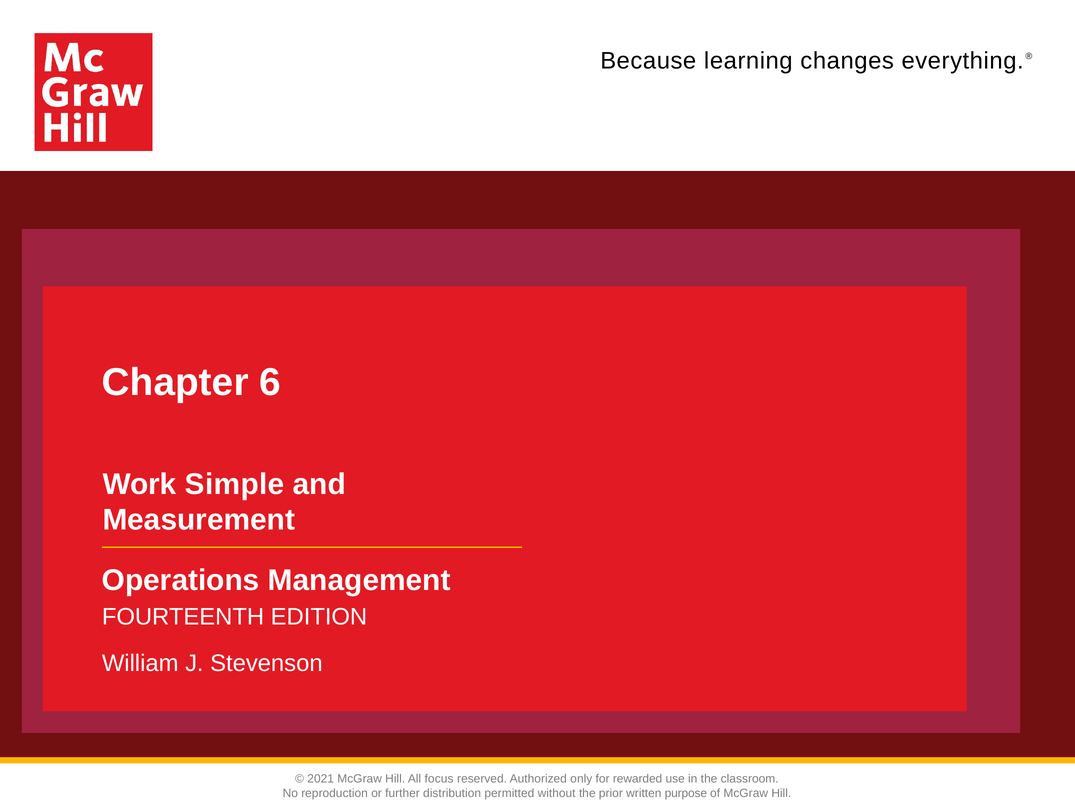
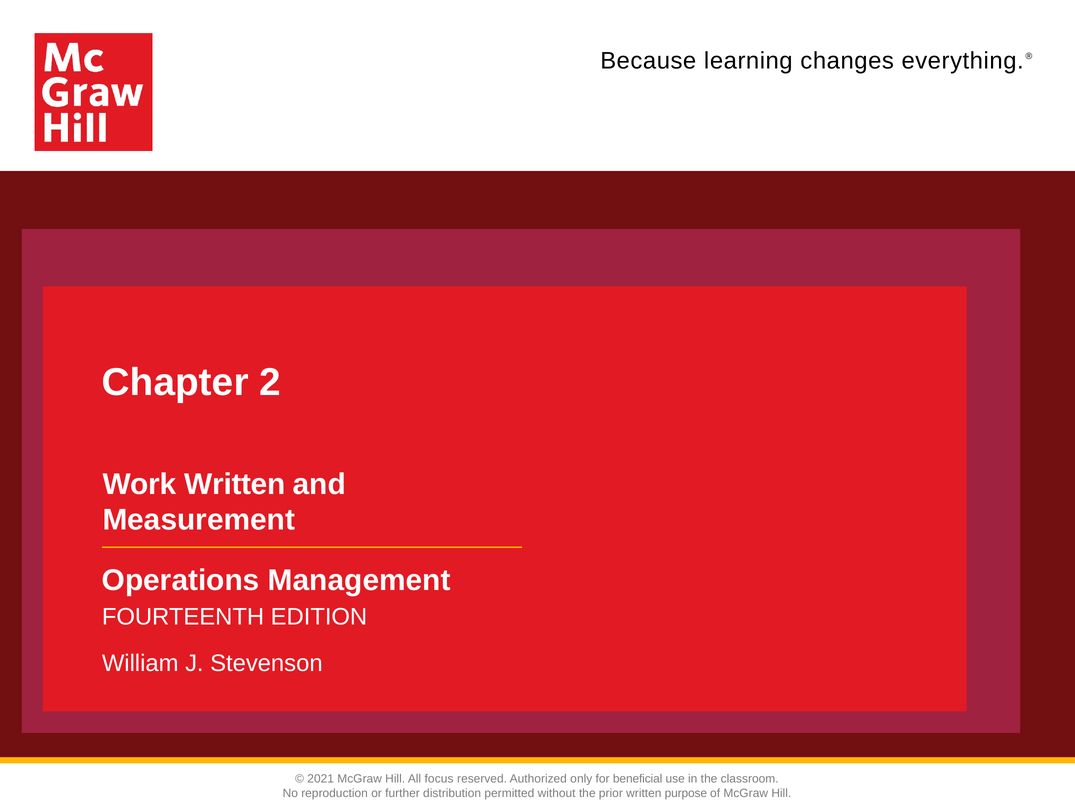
6: 6 -> 2
Work Simple: Simple -> Written
rewarded: rewarded -> beneficial
